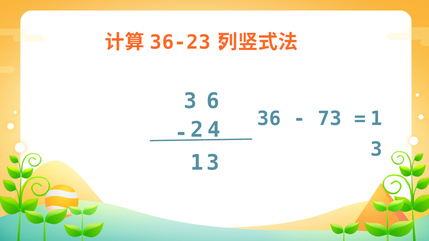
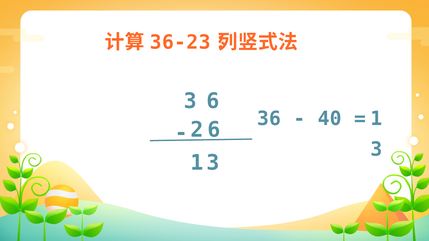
73: 73 -> 40
4 at (214, 130): 4 -> 6
